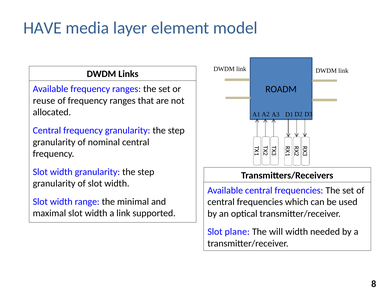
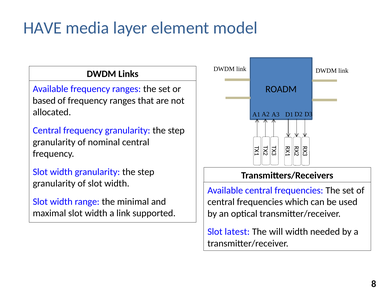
reuse: reuse -> based
plane: plane -> latest
